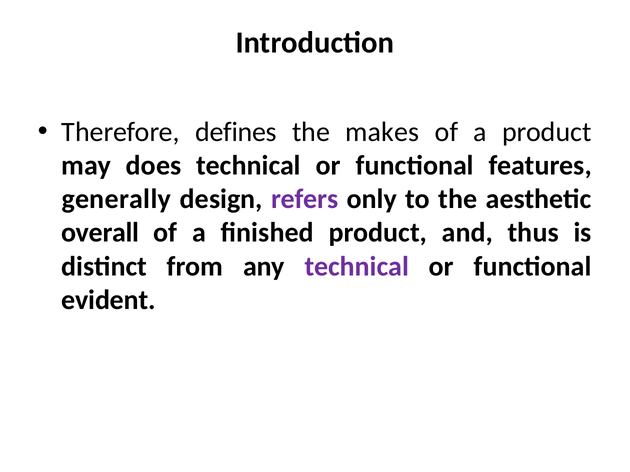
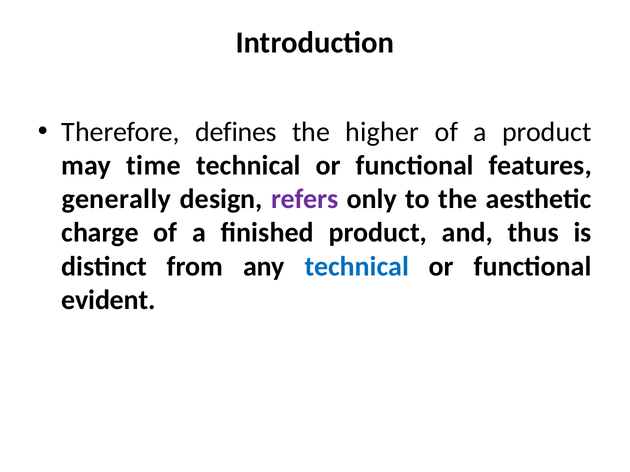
makes: makes -> higher
does: does -> time
overall: overall -> charge
technical at (357, 267) colour: purple -> blue
